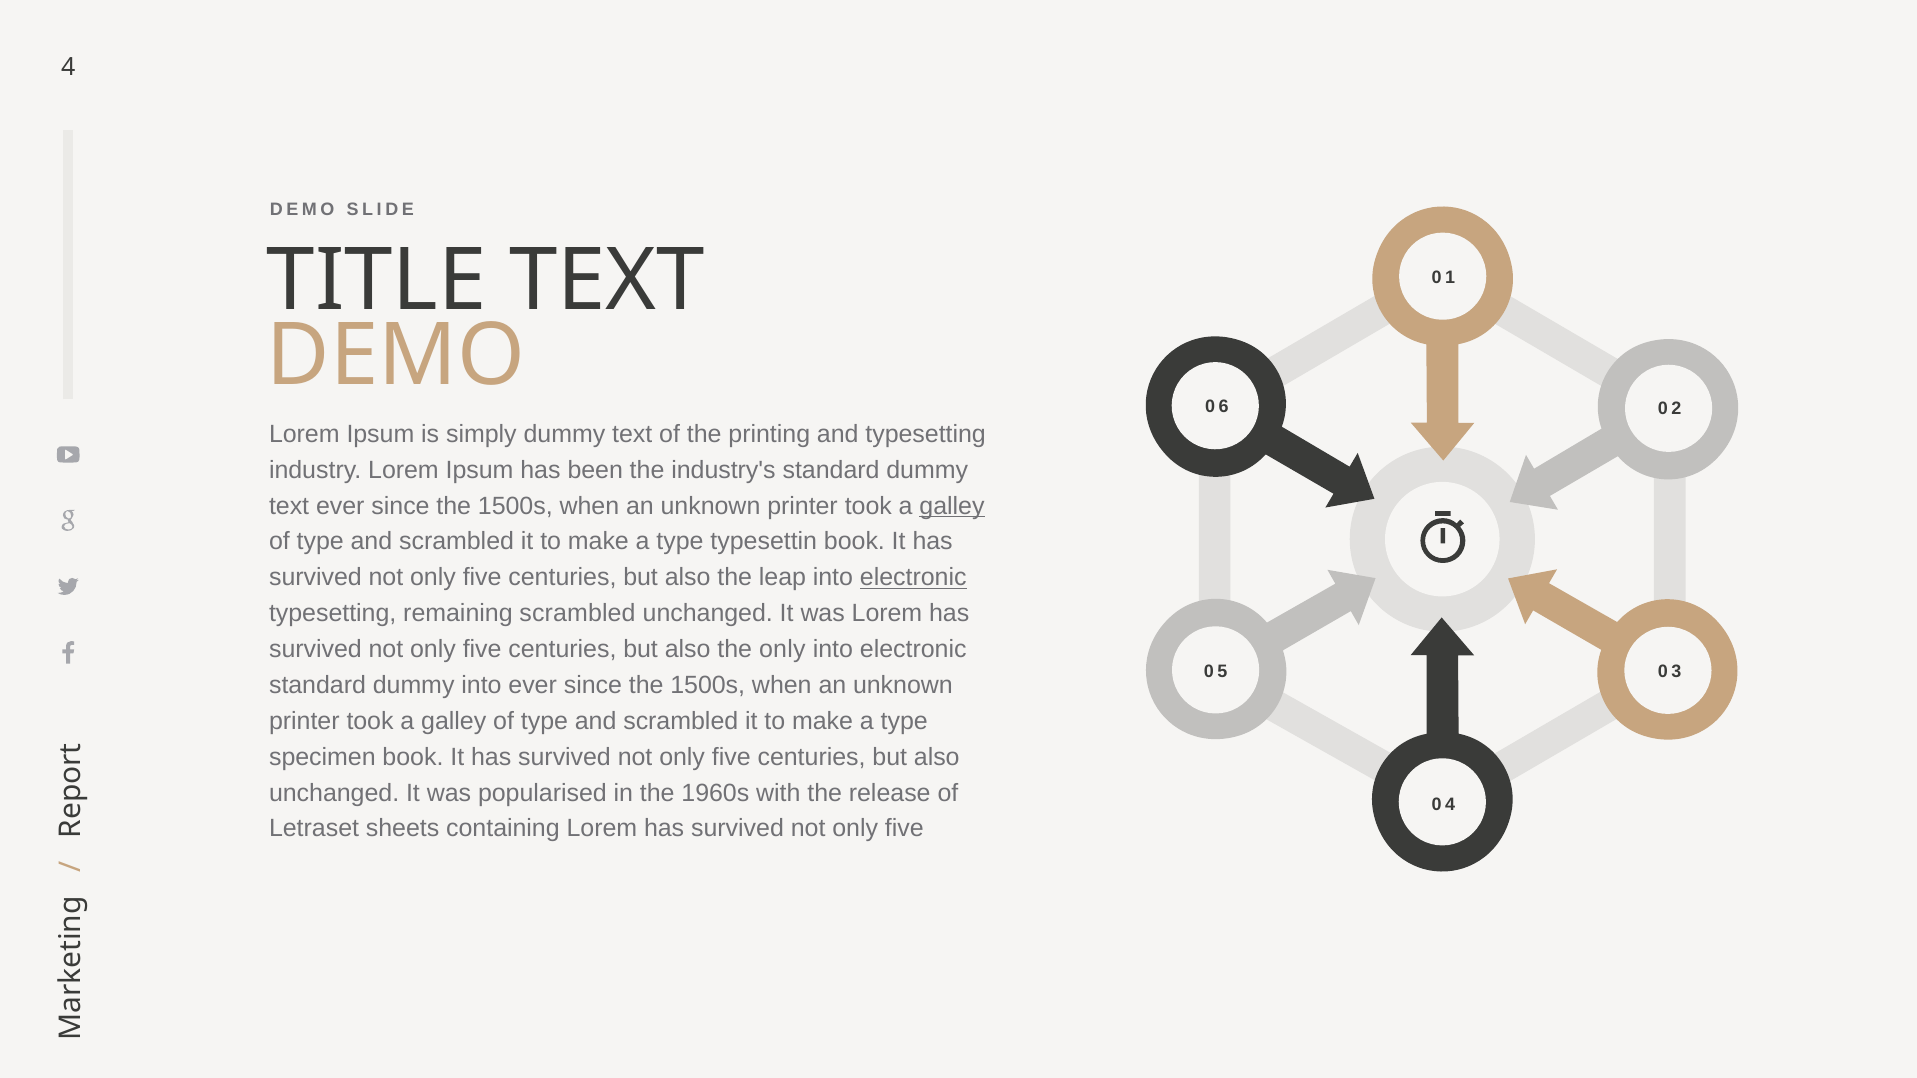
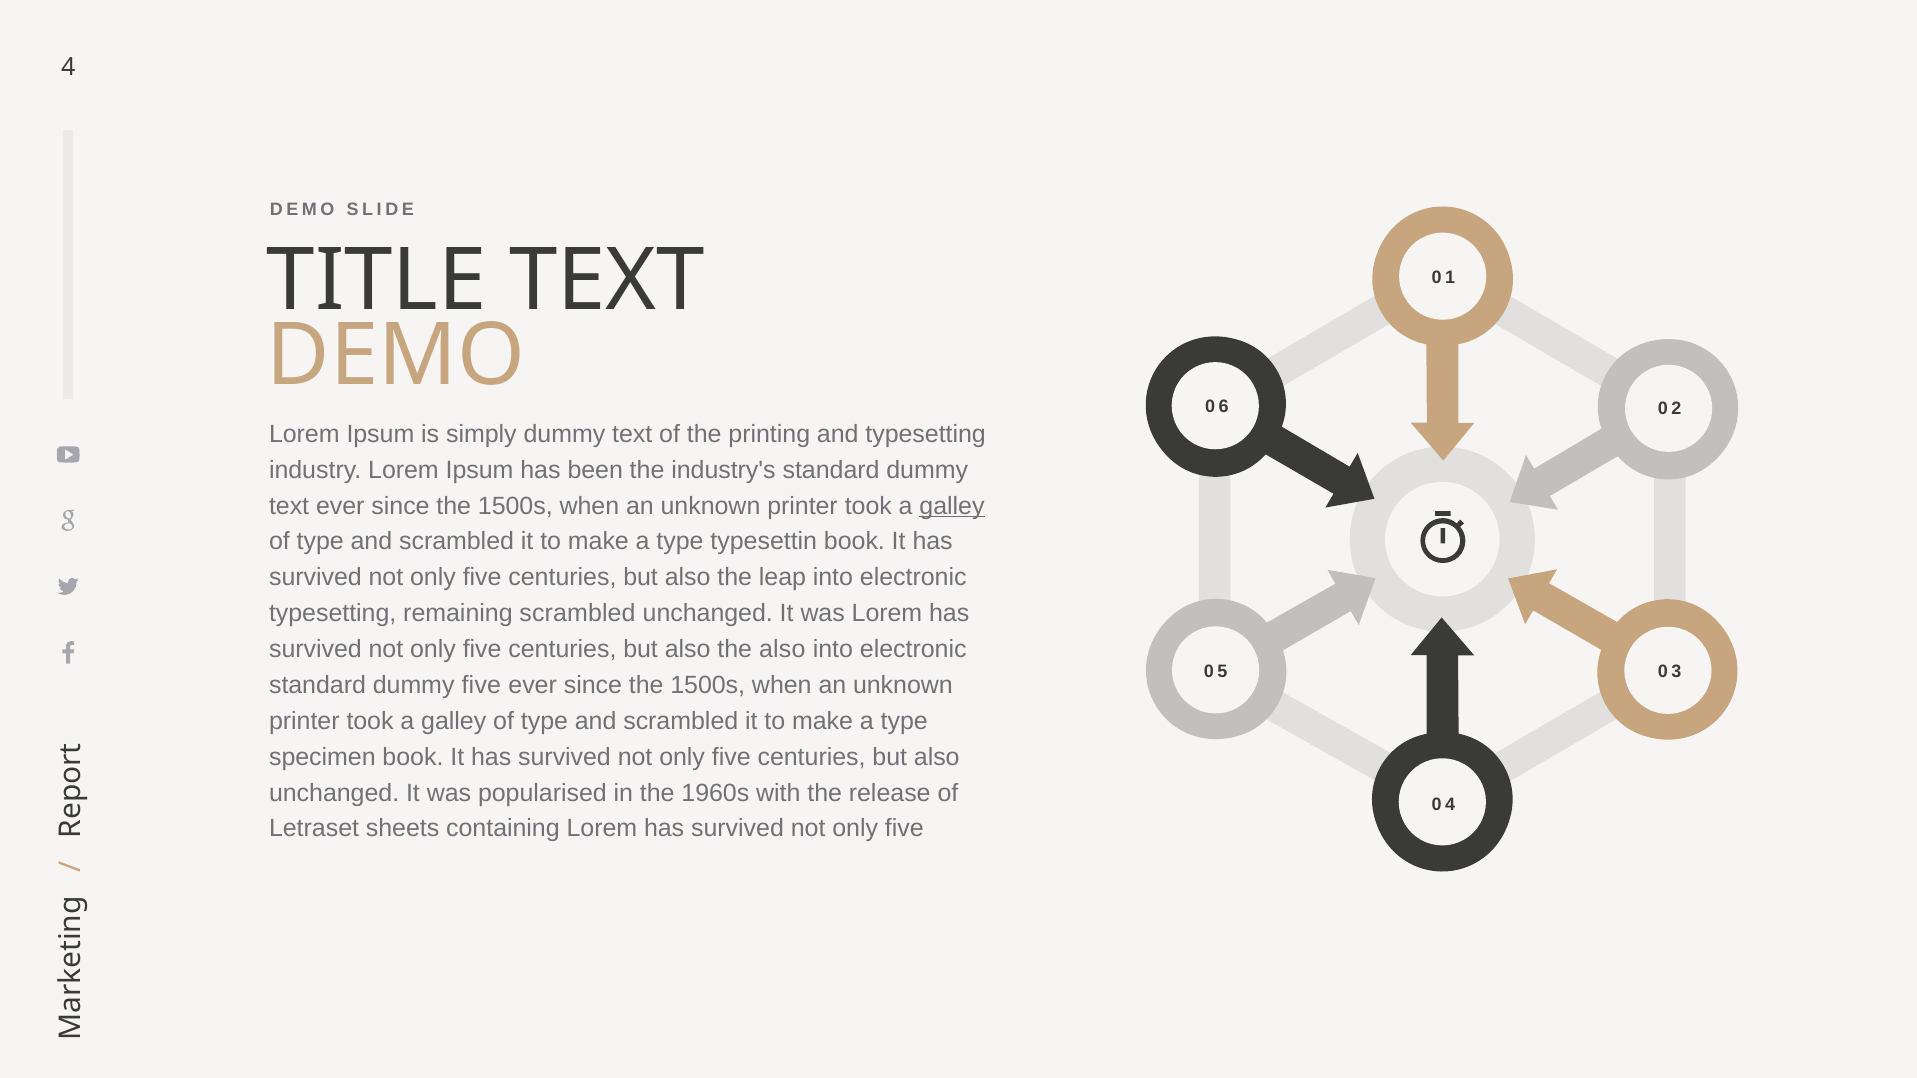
electronic at (913, 578) underline: present -> none
the only: only -> also
dummy into: into -> five
